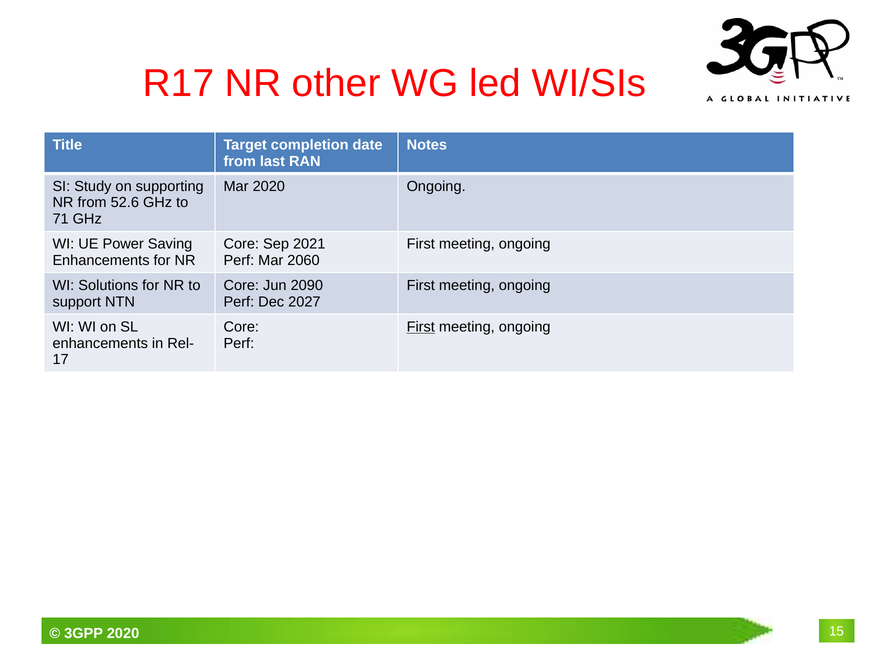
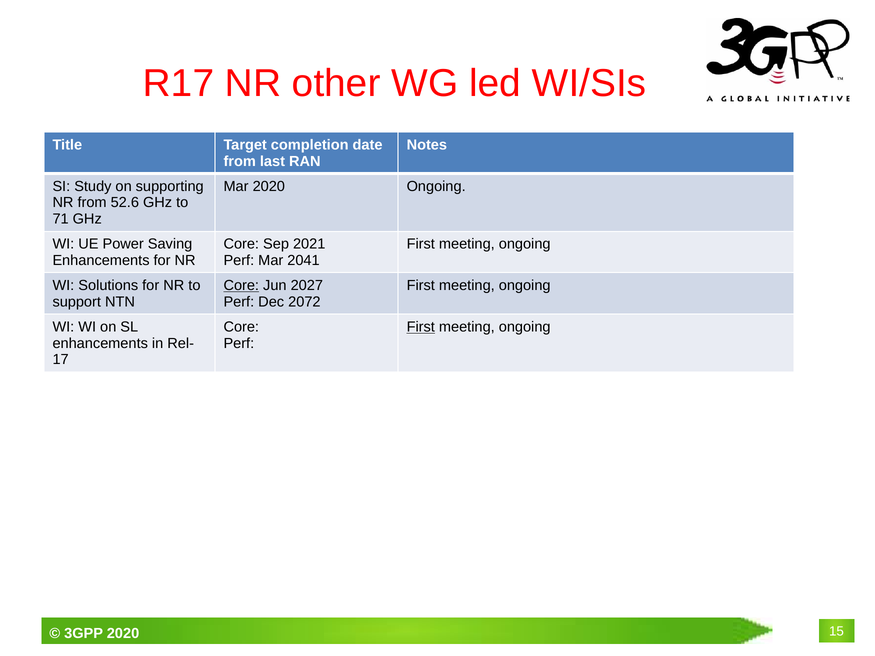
2060: 2060 -> 2041
Core at (241, 286) underline: none -> present
2090: 2090 -> 2027
2027: 2027 -> 2072
